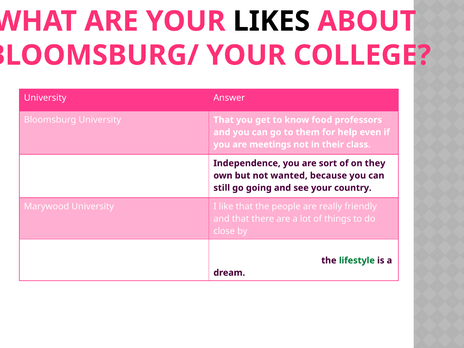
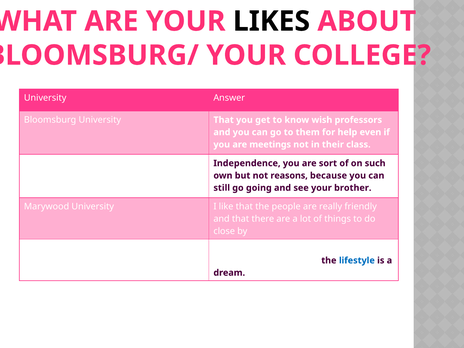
know food: food -> wish
they: they -> such
wanted: wanted -> reasons
country: country -> brother
lifestyle colour: green -> blue
